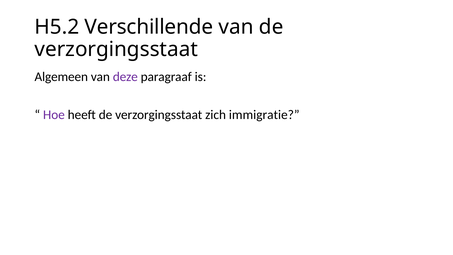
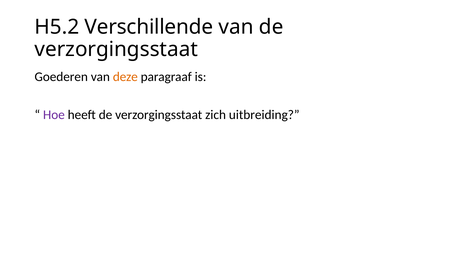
Algemeen: Algemeen -> Goederen
deze colour: purple -> orange
immigratie: immigratie -> uitbreiding
